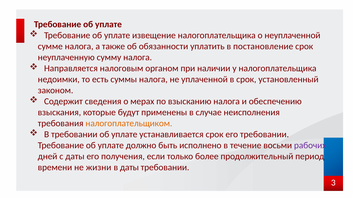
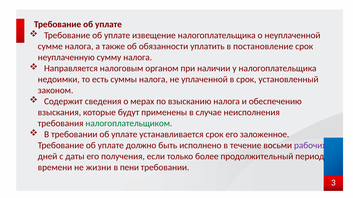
налогоплательщиком colour: orange -> green
его требовании: требовании -> заложенное
в даты: даты -> пени
